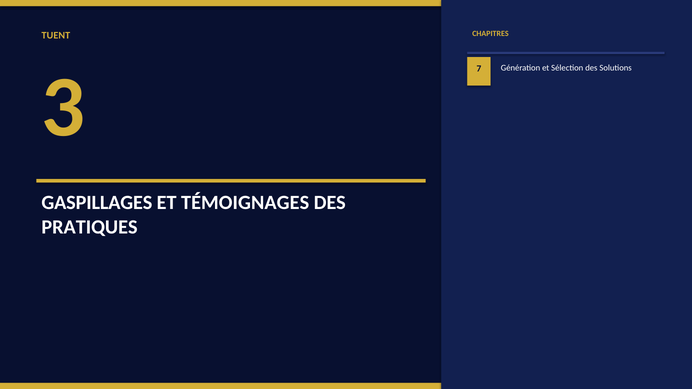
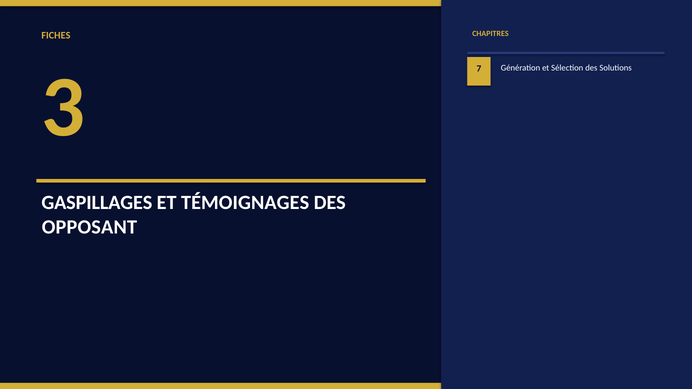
TUENT: TUENT -> FICHES
PRATIQUES: PRATIQUES -> OPPOSANT
